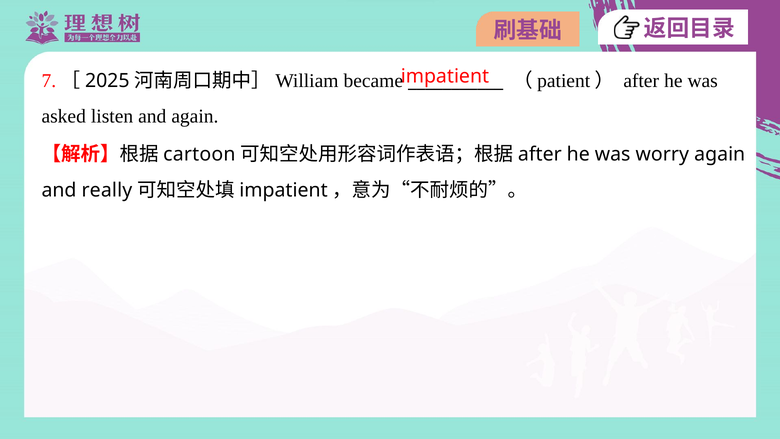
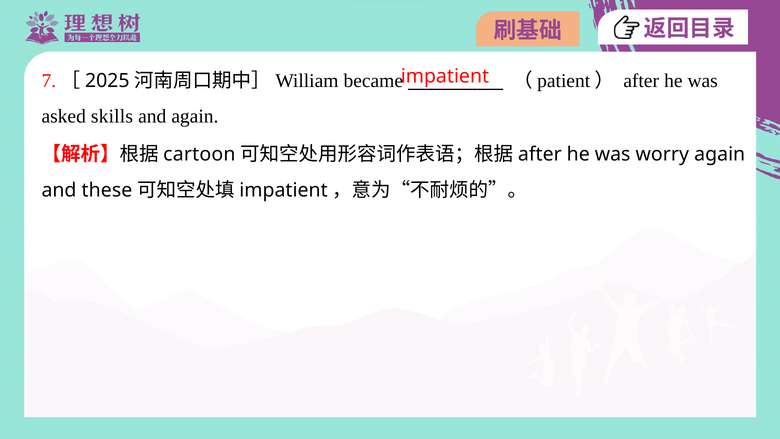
listen: listen -> skills
really: really -> these
